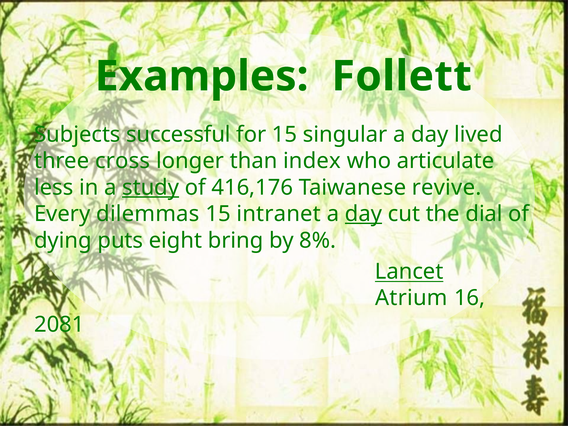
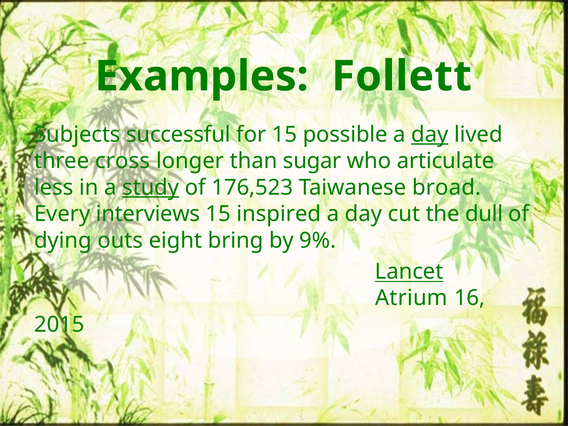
singular: singular -> possible
day at (430, 134) underline: none -> present
index: index -> sugar
416,176: 416,176 -> 176,523
revive: revive -> broad
dilemmas: dilemmas -> interviews
intranet: intranet -> inspired
day at (364, 214) underline: present -> none
dial: dial -> dull
puts: puts -> outs
8%: 8% -> 9%
2081: 2081 -> 2015
